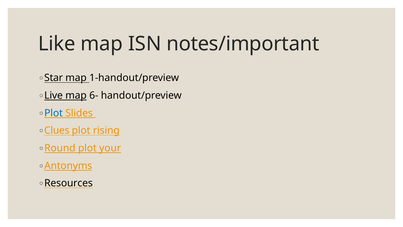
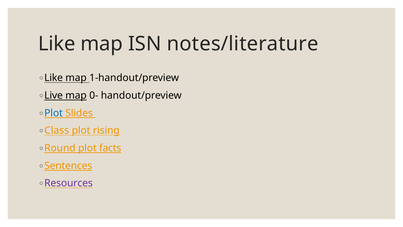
notes/important: notes/important -> notes/literature
Star at (54, 78): Star -> Like
6-: 6- -> 0-
Clues: Clues -> Class
your: your -> facts
Antonyms: Antonyms -> Sentences
Resources colour: black -> purple
